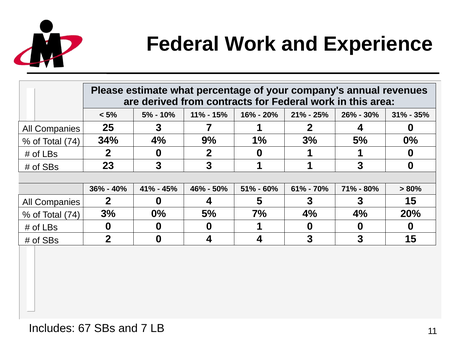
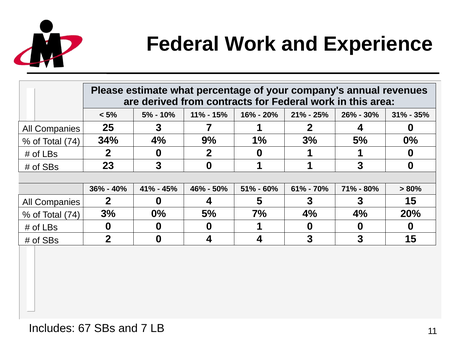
23 3 3: 3 -> 0
